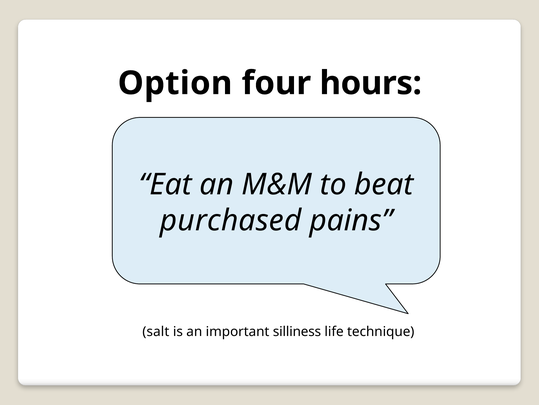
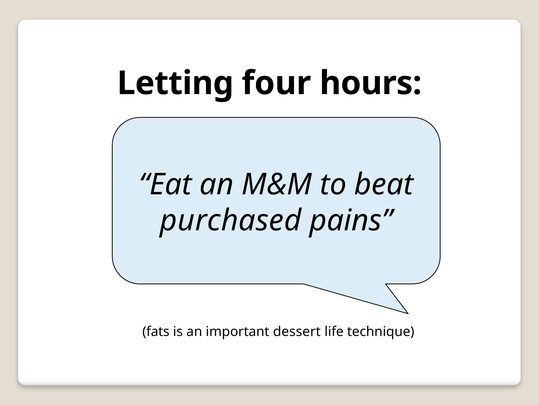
Option: Option -> Letting
salt: salt -> fats
silliness: silliness -> dessert
